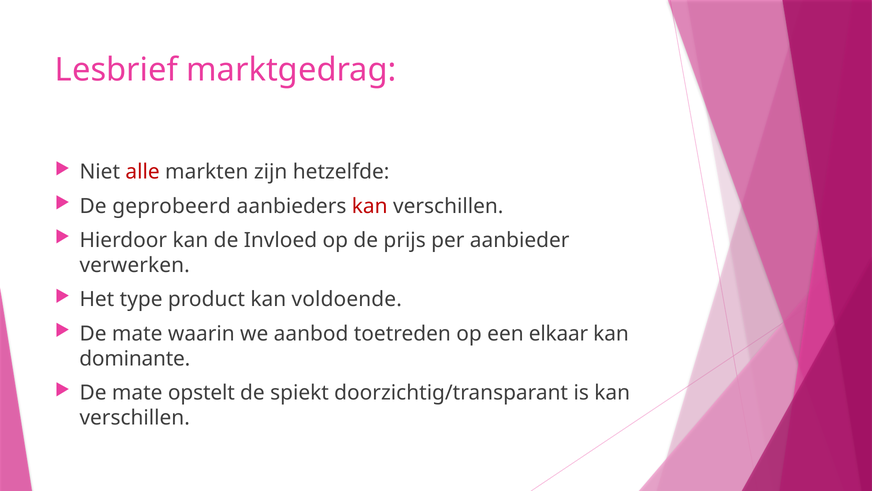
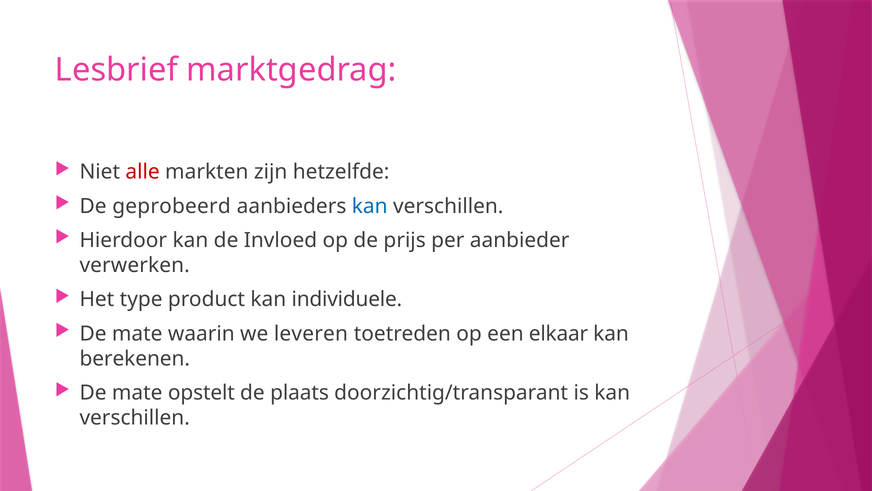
kan at (370, 206) colour: red -> blue
voldoende: voldoende -> individuele
aanbod: aanbod -> leveren
dominante: dominante -> berekenen
spiekt: spiekt -> plaats
